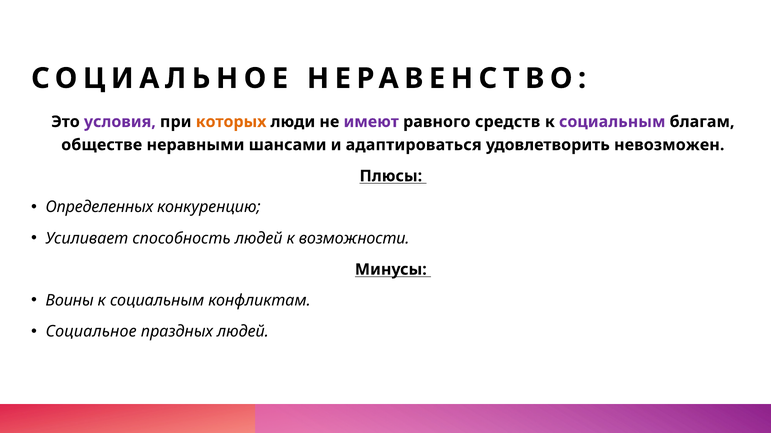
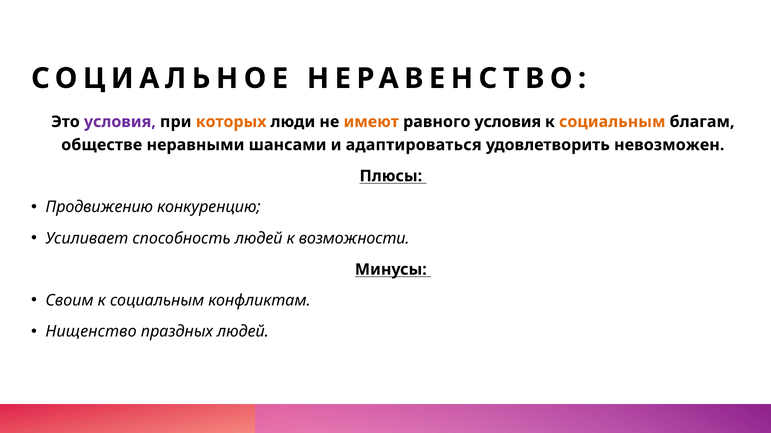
имеют colour: purple -> orange
равного средств: средств -> условия
социальным at (612, 122) colour: purple -> orange
Определенных: Определенных -> Продвижению
Воины: Воины -> Своим
Социальное at (91, 332): Социальное -> Нищенство
